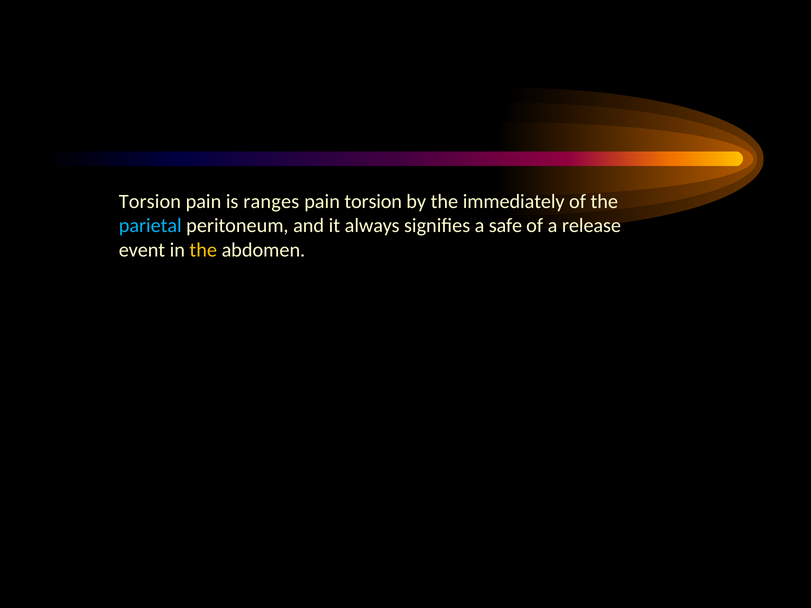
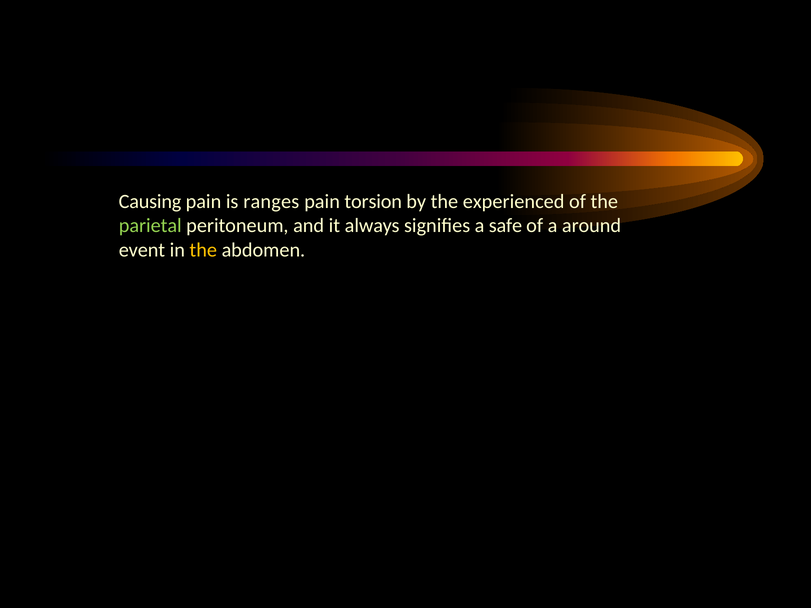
Torsion at (150, 202): Torsion -> Causing
immediately: immediately -> experienced
parietal colour: light blue -> light green
release: release -> around
